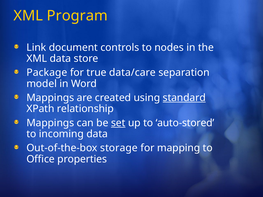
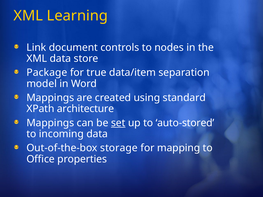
Program: Program -> Learning
data/care: data/care -> data/item
standard underline: present -> none
relationship: relationship -> architecture
